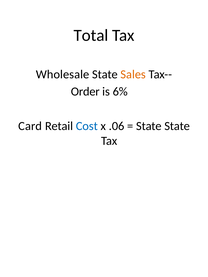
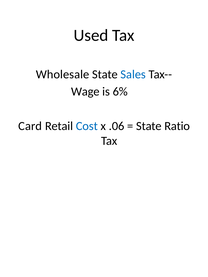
Total: Total -> Used
Sales colour: orange -> blue
Order: Order -> Wage
State State: State -> Ratio
